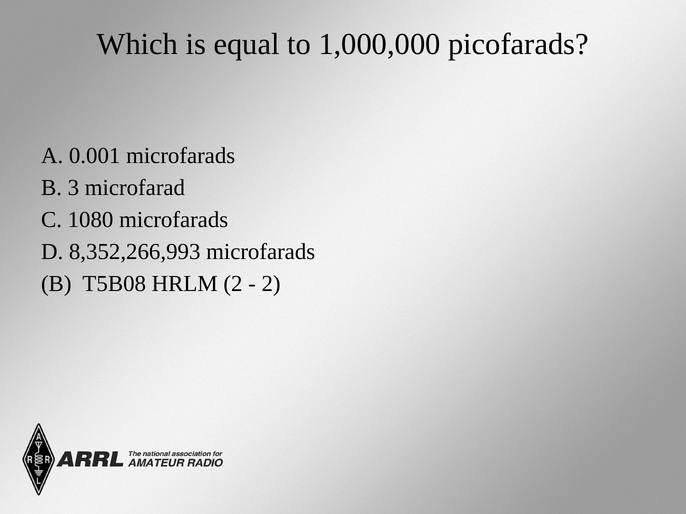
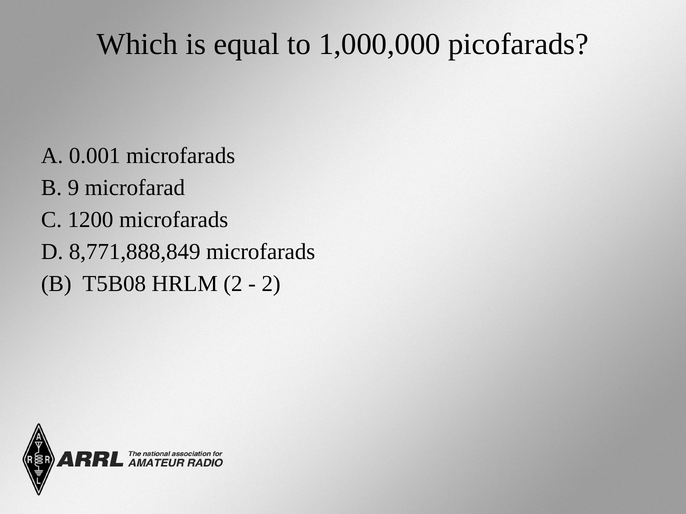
3: 3 -> 9
1080: 1080 -> 1200
8,352,266,993: 8,352,266,993 -> 8,771,888,849
